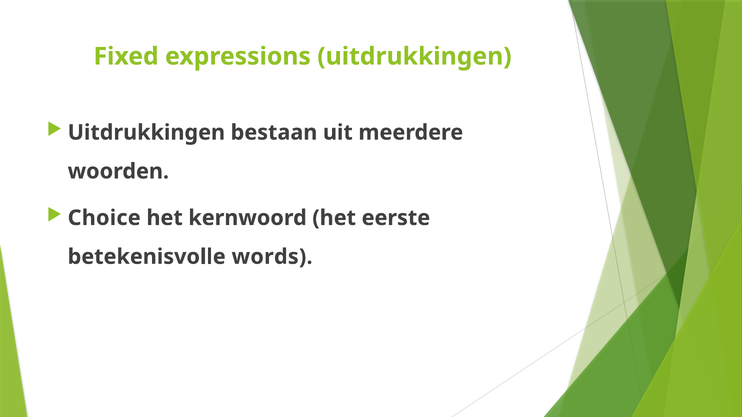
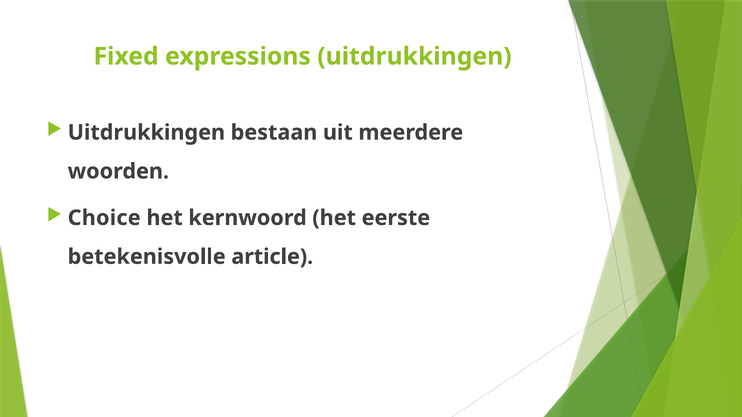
words: words -> article
